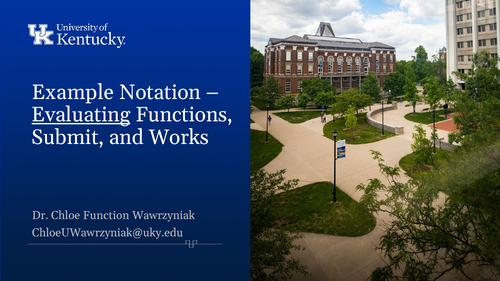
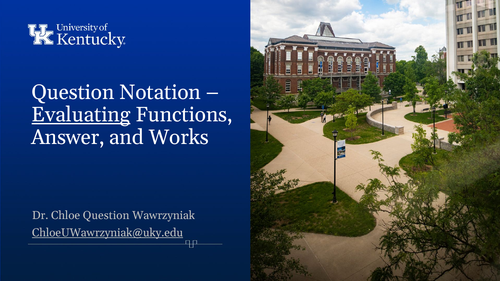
Example at (73, 92): Example -> Question
Submit: Submit -> Answer
Chloe Function: Function -> Question
ChloeUWawrzyniak@uky.edu underline: none -> present
